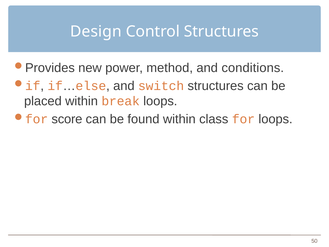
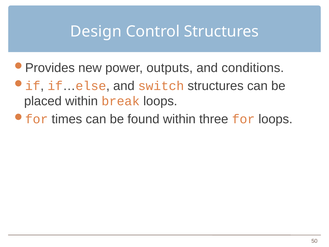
method: method -> outputs
score: score -> times
class: class -> three
